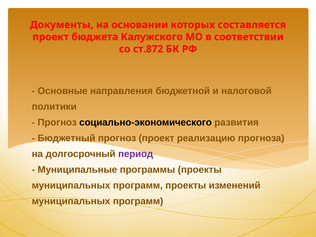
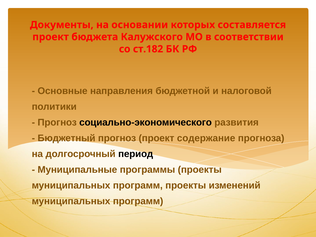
ст.872: ст.872 -> ст.182
реализацию: реализацию -> содержание
период colour: purple -> black
